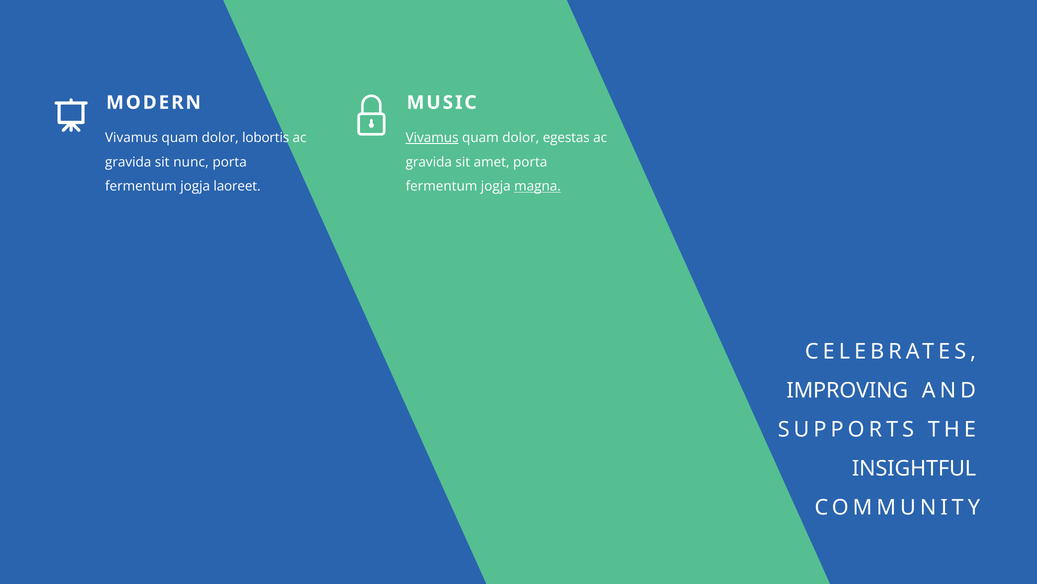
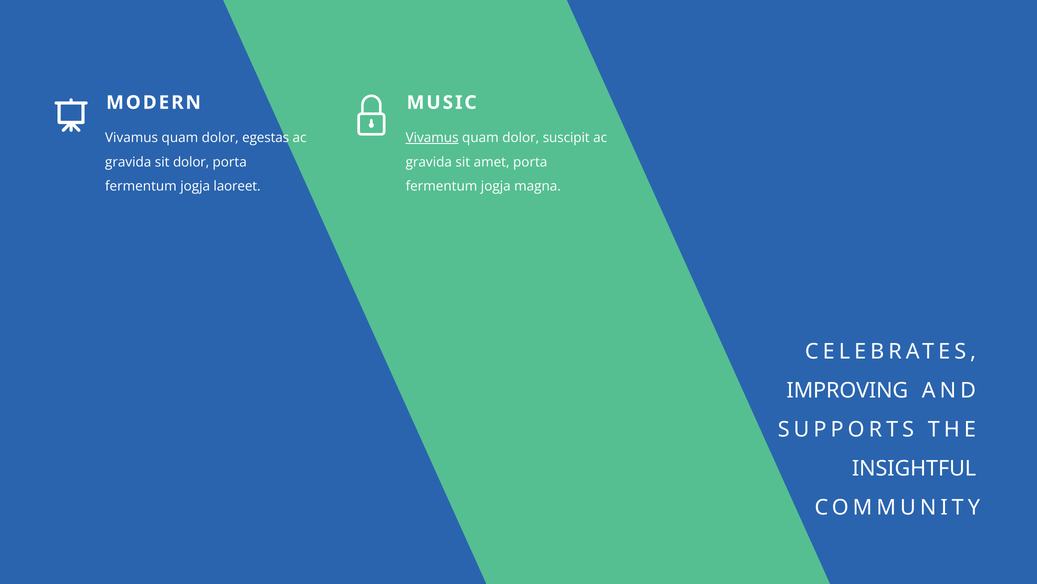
lobortis: lobortis -> egestas
egestas: egestas -> suscipit
sit nunc: nunc -> dolor
magna underline: present -> none
